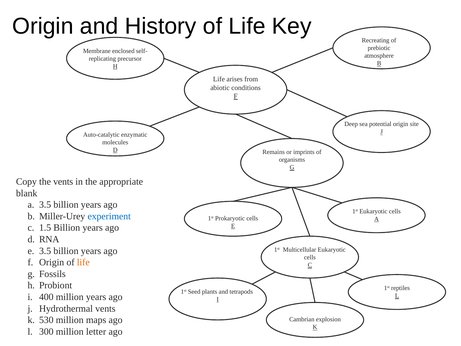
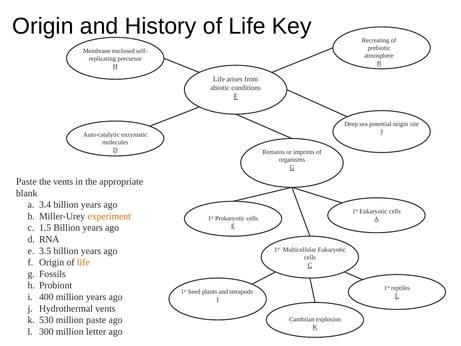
Copy at (26, 182): Copy -> Paste
a 3.5: 3.5 -> 3.4
experiment colour: blue -> orange
million maps: maps -> paste
